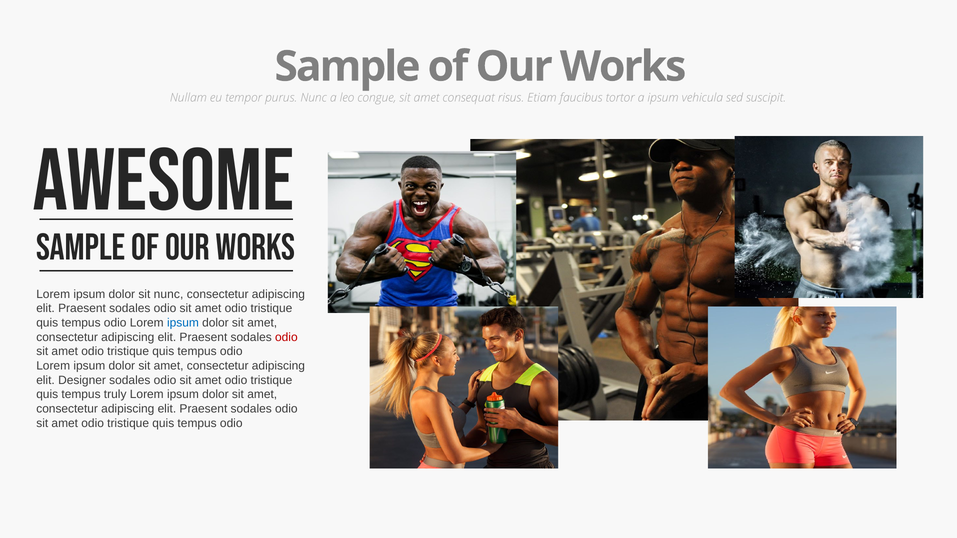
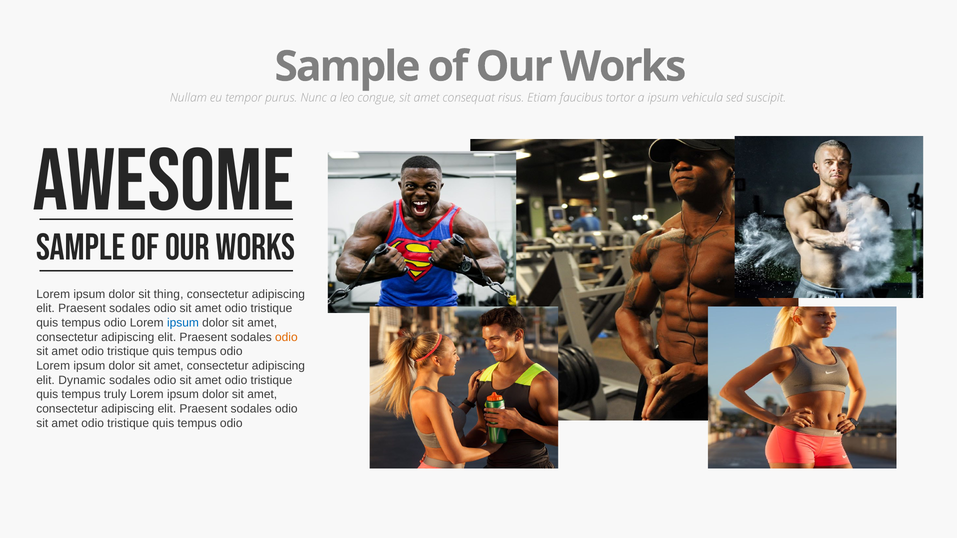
sit nunc: nunc -> thing
odio at (286, 337) colour: red -> orange
Designer: Designer -> Dynamic
